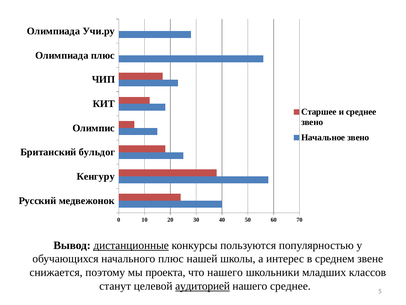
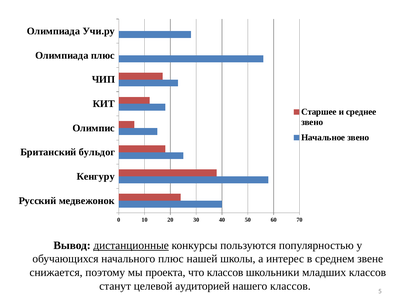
что нашего: нашего -> классов
аудиторией underline: present -> none
нашего среднее: среднее -> классов
